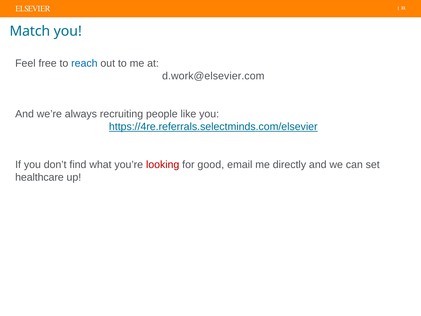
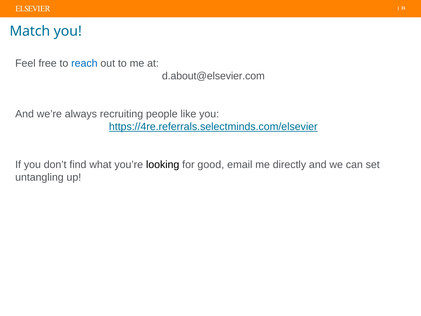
d.work@elsevier.com: d.work@elsevier.com -> d.about@elsevier.com
looking colour: red -> black
healthcare: healthcare -> untangling
